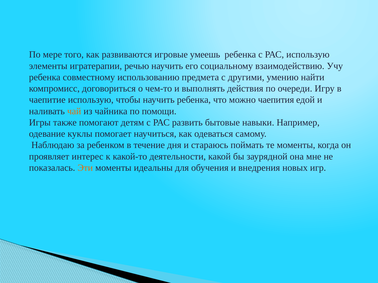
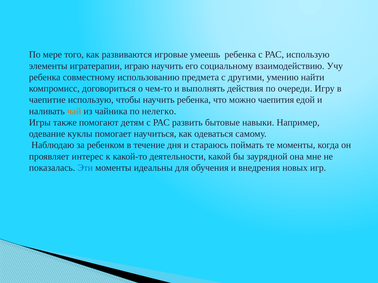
речью: речью -> играю
помощи: помощи -> нелегко
Эти colour: orange -> blue
